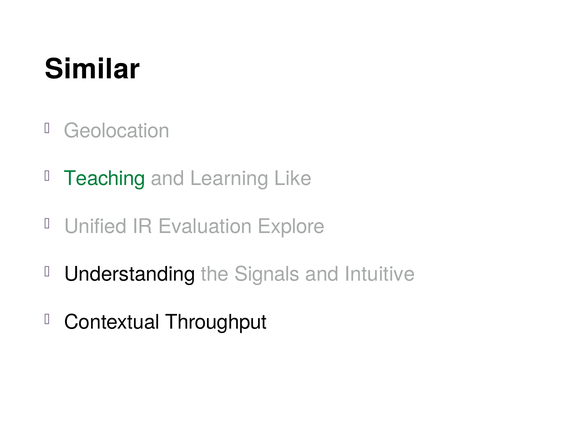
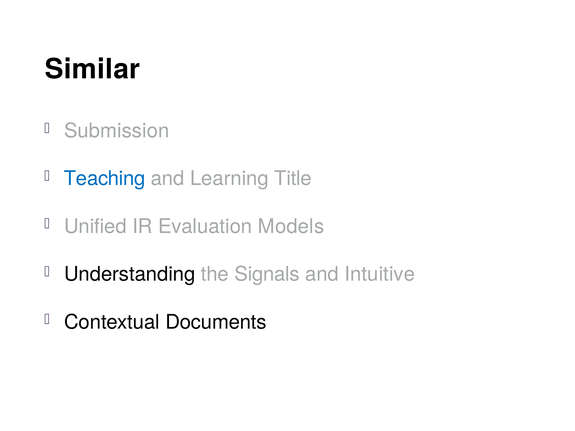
Geolocation: Geolocation -> Submission
Teaching colour: green -> blue
Like: Like -> Title
Explore: Explore -> Models
Throughput: Throughput -> Documents
